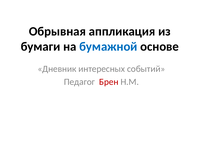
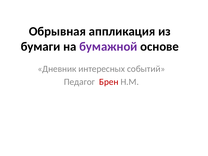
бумажной colour: blue -> purple
